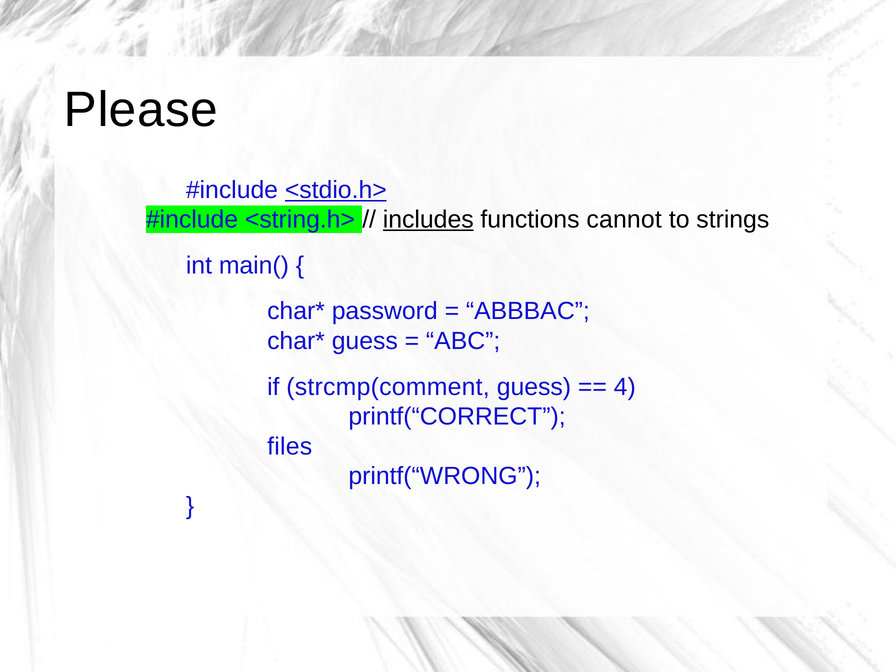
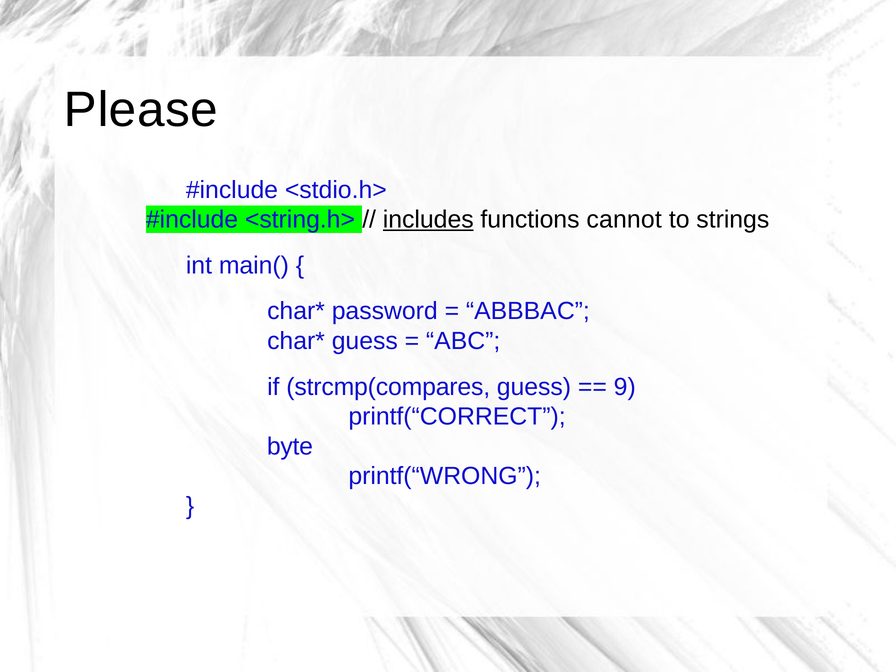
<stdio.h> underline: present -> none
strcmp(comment: strcmp(comment -> strcmp(compares
4: 4 -> 9
files: files -> byte
